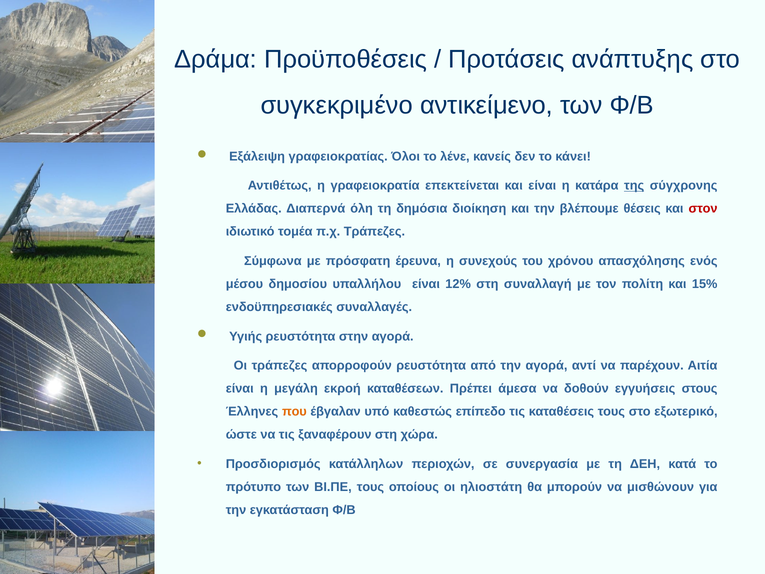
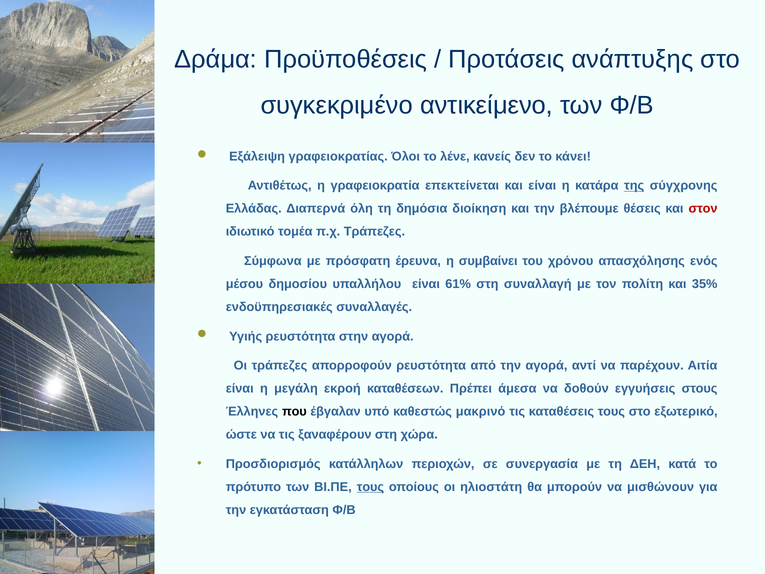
συνεχούς: συνεχούς -> συμβαίνει
12%: 12% -> 61%
15%: 15% -> 35%
που colour: orange -> black
επίπεδο: επίπεδο -> μακρινό
τους at (370, 487) underline: none -> present
